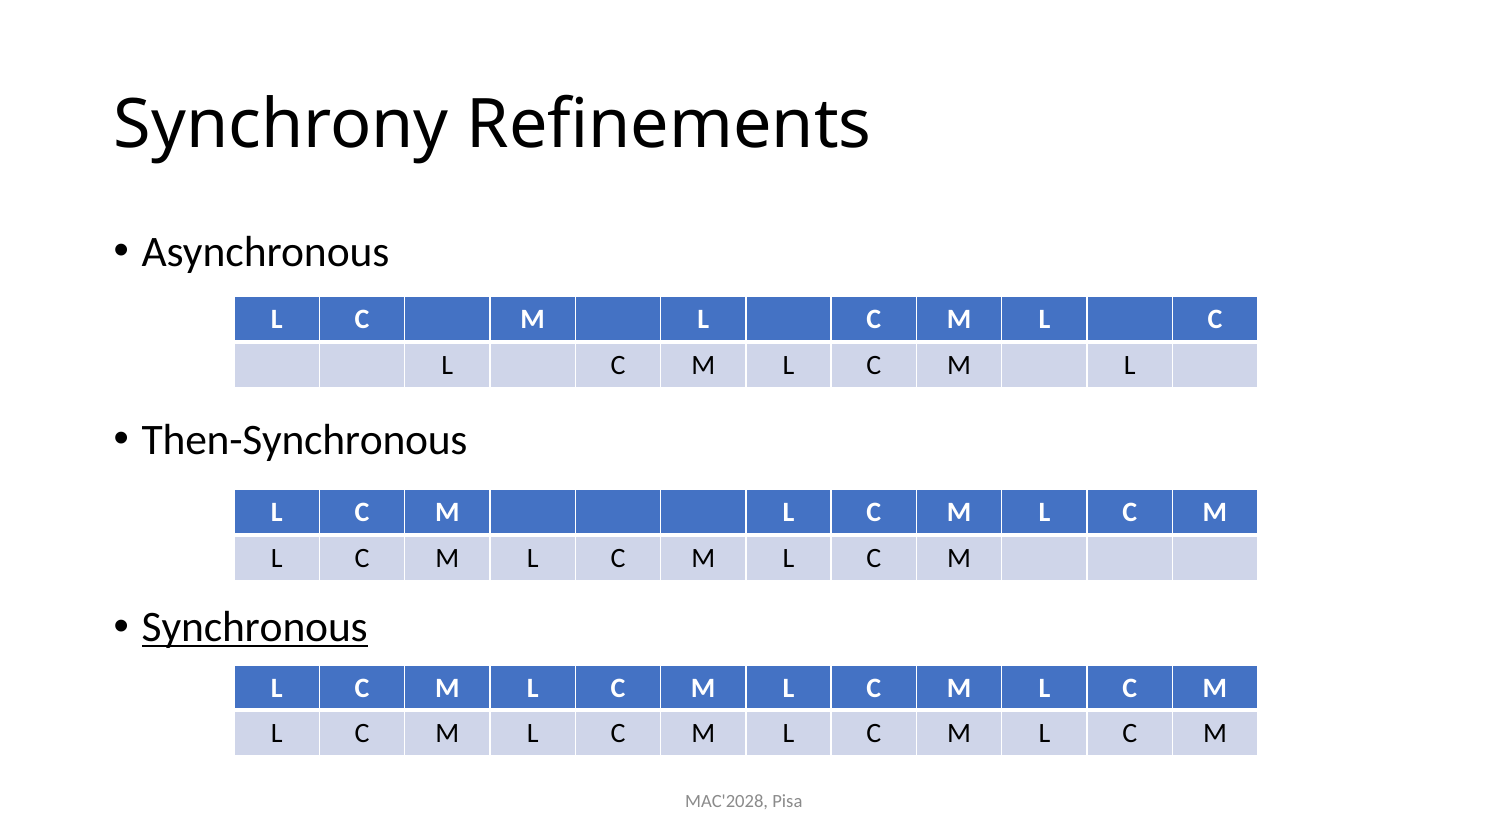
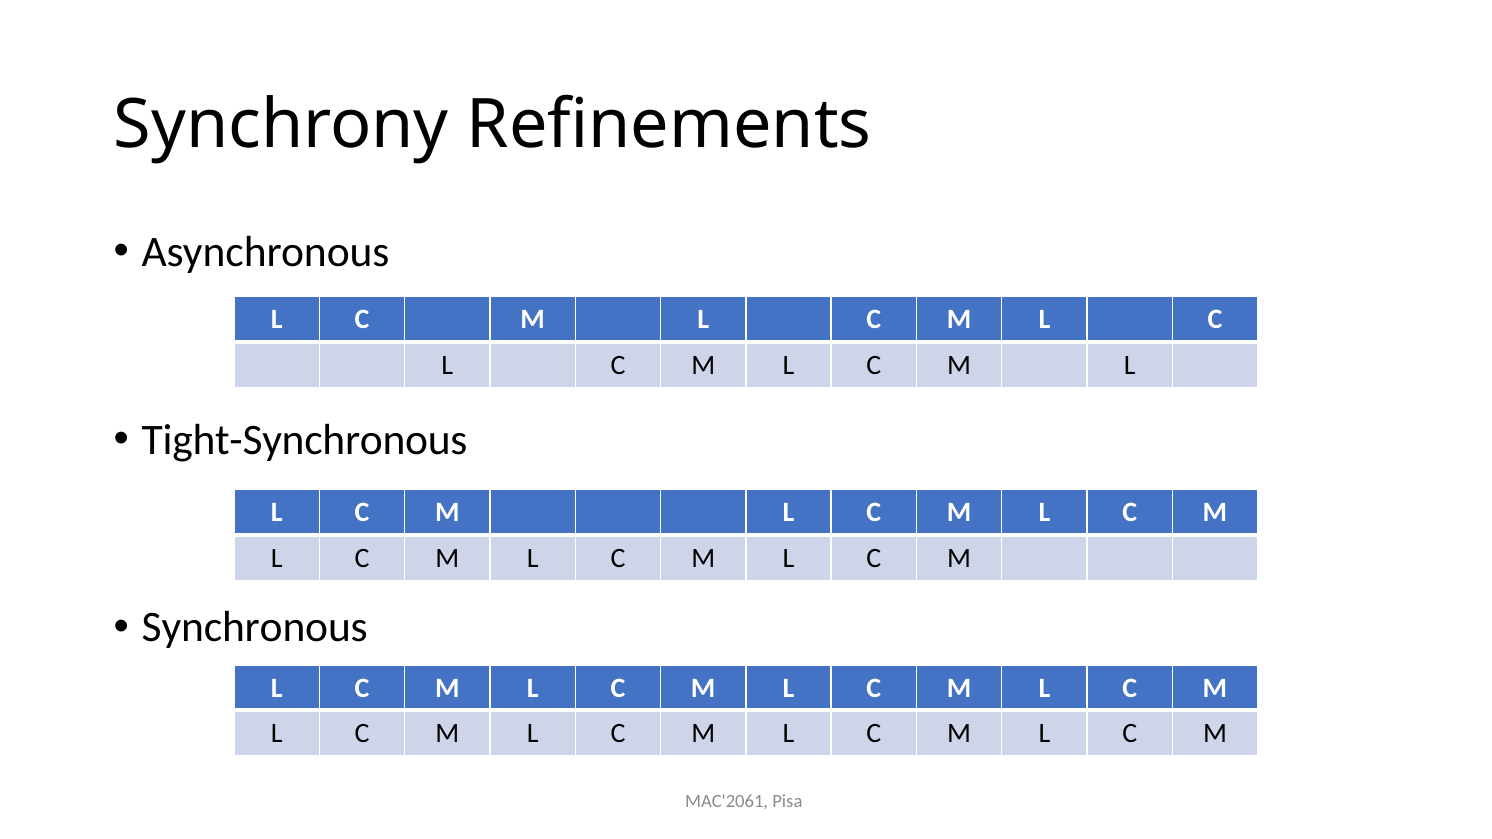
Then-Synchronous: Then-Synchronous -> Tight-Synchronous
Synchronous underline: present -> none
MAC'2028: MAC'2028 -> MAC'2061
